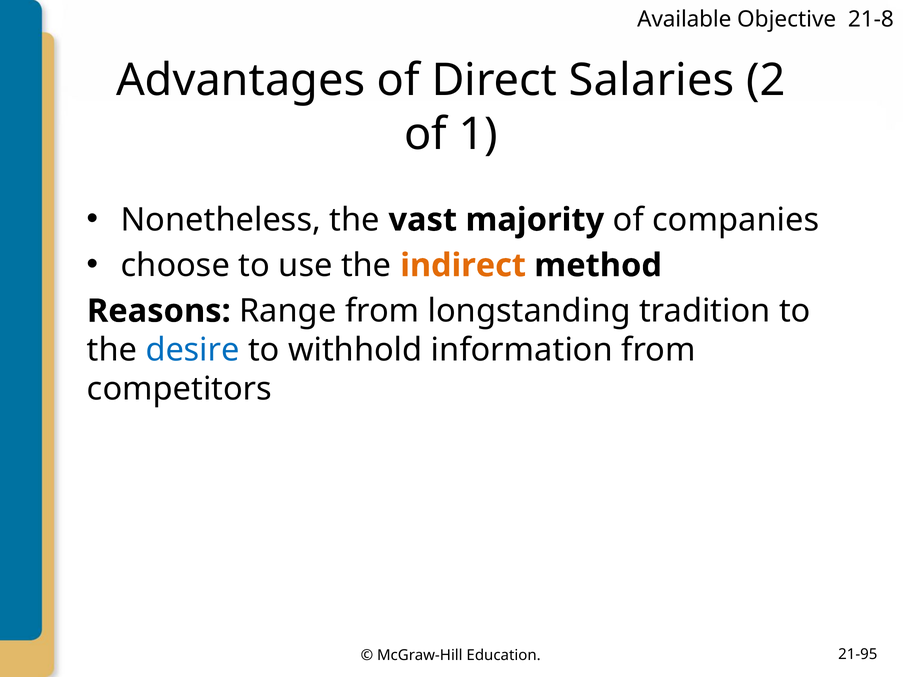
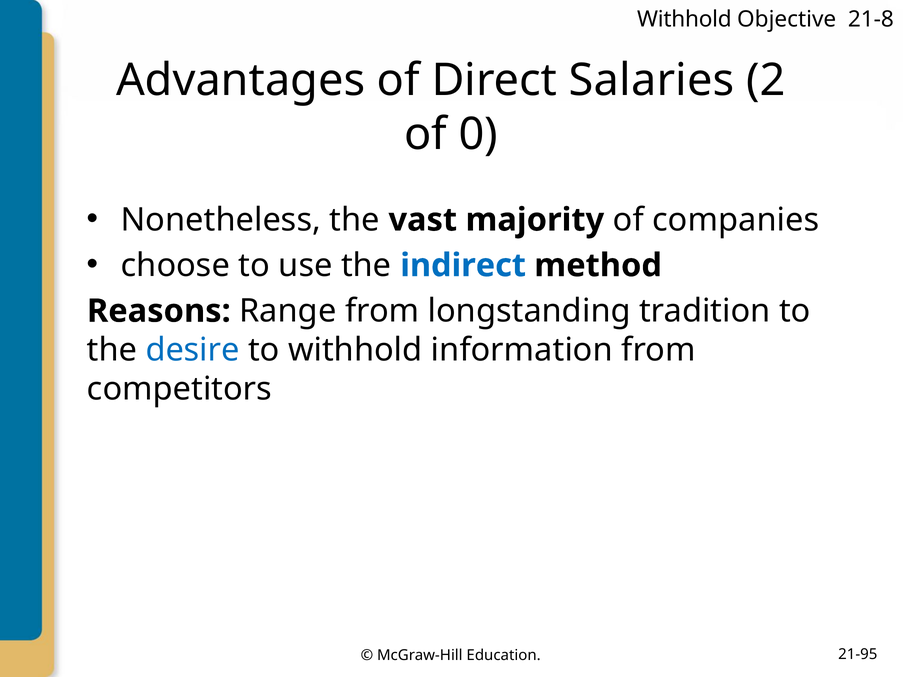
Available at (684, 19): Available -> Withhold
1: 1 -> 0
indirect colour: orange -> blue
